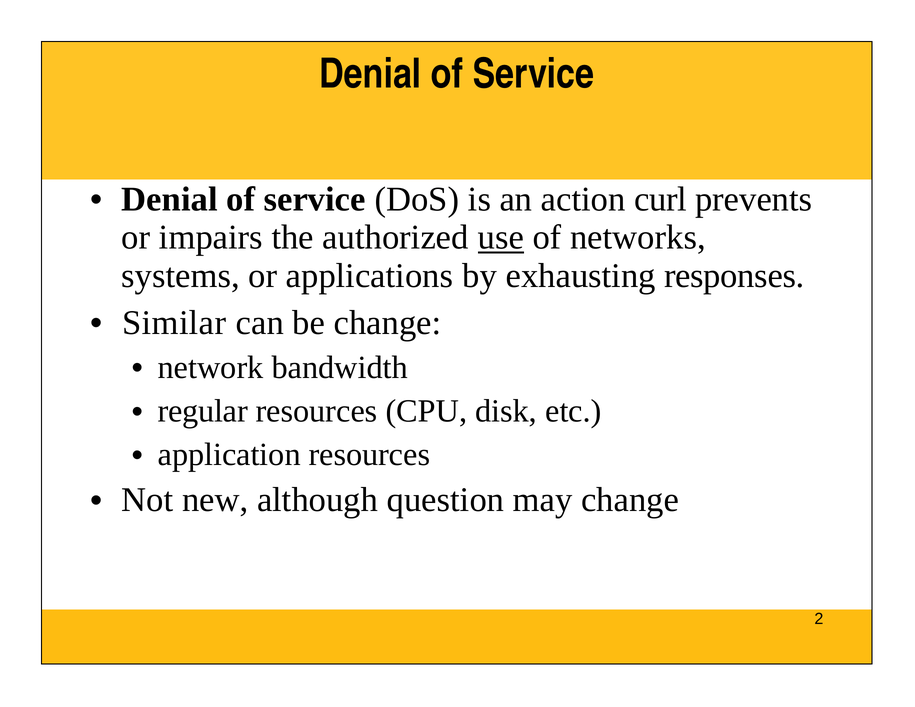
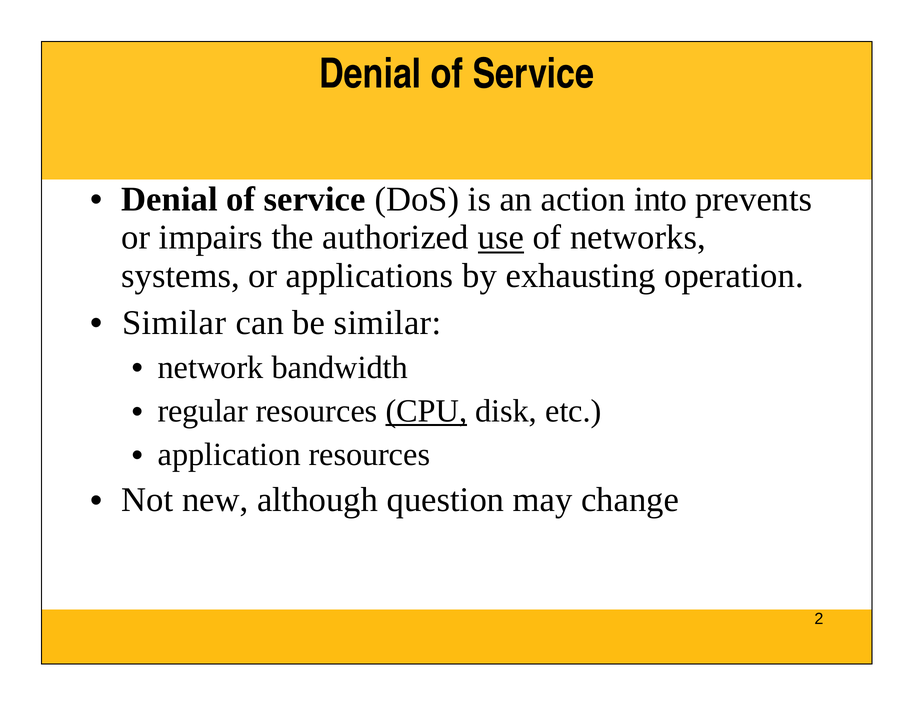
curl: curl -> into
responses: responses -> operation
be change: change -> similar
CPU underline: none -> present
